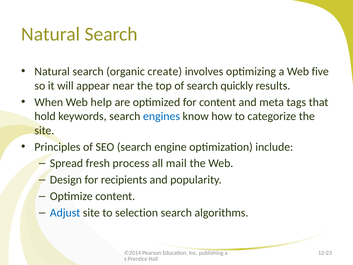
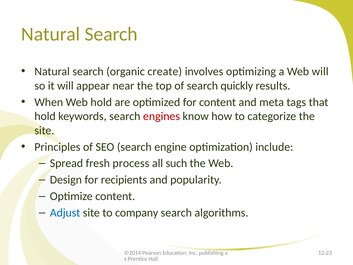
Web five: five -> will
Web help: help -> hold
engines colour: blue -> red
mail: mail -> such
selection: selection -> company
